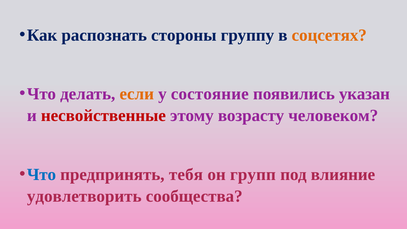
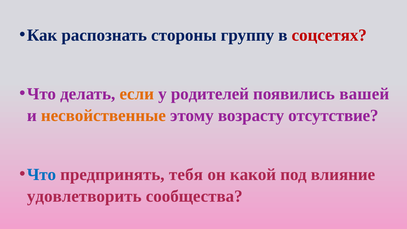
соцсетях colour: orange -> red
состояние: состояние -> родителей
указан: указан -> вашей
несвойственные colour: red -> orange
человеком: человеком -> отсутствие
групп: групп -> какой
